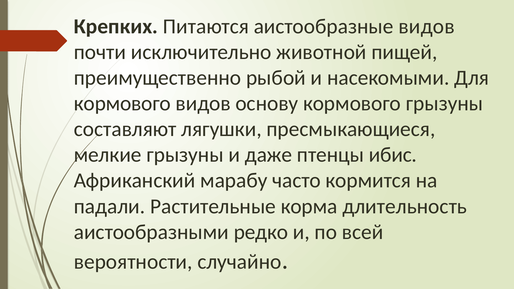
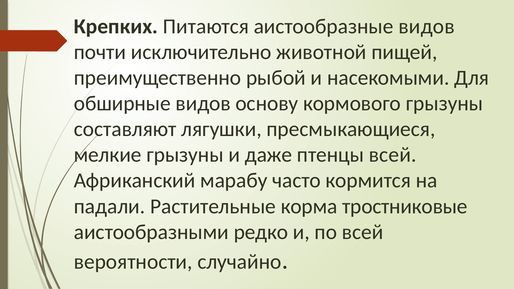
кормового at (122, 104): кормового -> обширные
птенцы ибис: ибис -> всей
длительность: длительность -> тростниковые
